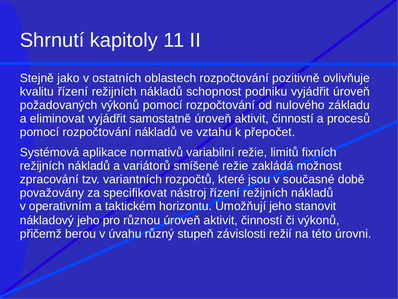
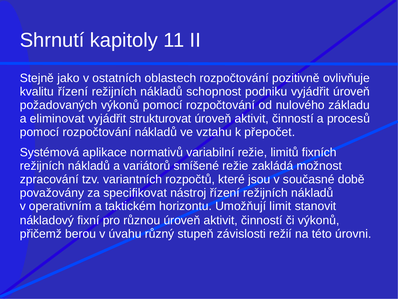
samostatně: samostatně -> strukturovat
Umožňují jeho: jeho -> limit
nákladový jeho: jeho -> fixní
